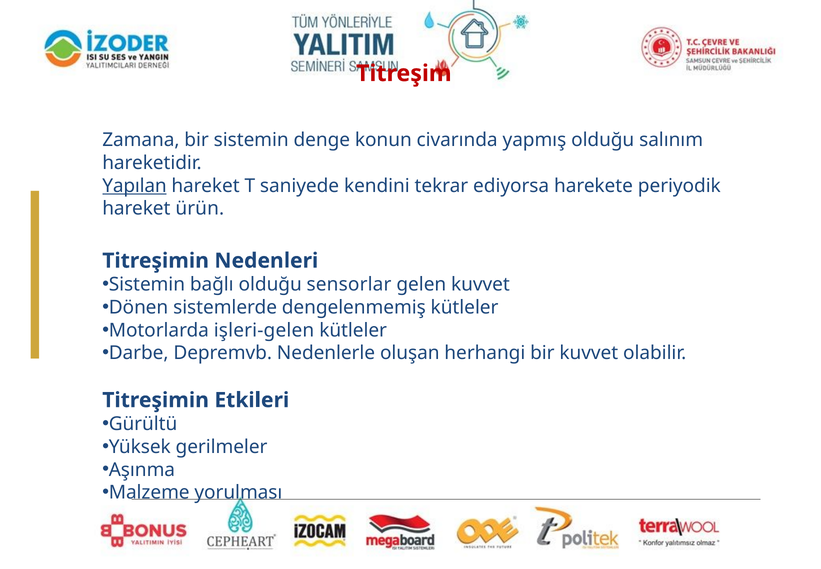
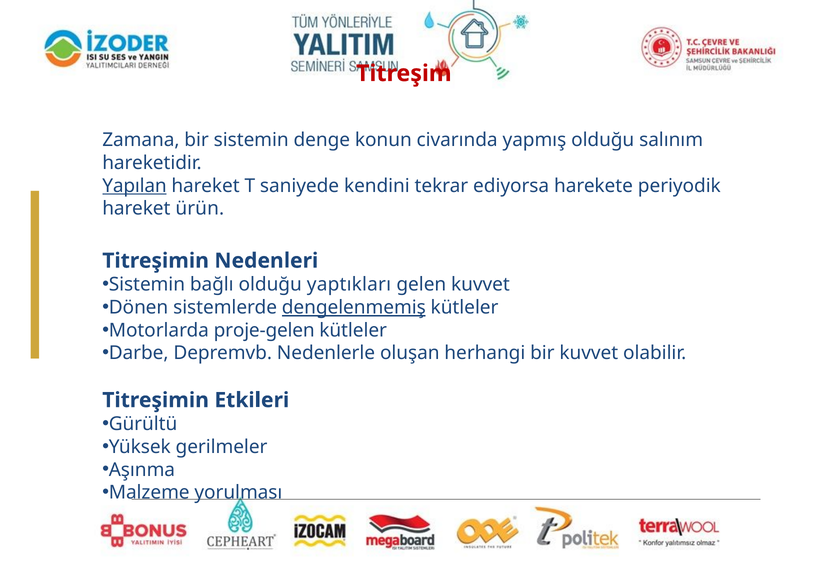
sensorlar: sensorlar -> yaptıkları
dengelenmemiş underline: none -> present
işleri-gelen: işleri-gelen -> proje-gelen
